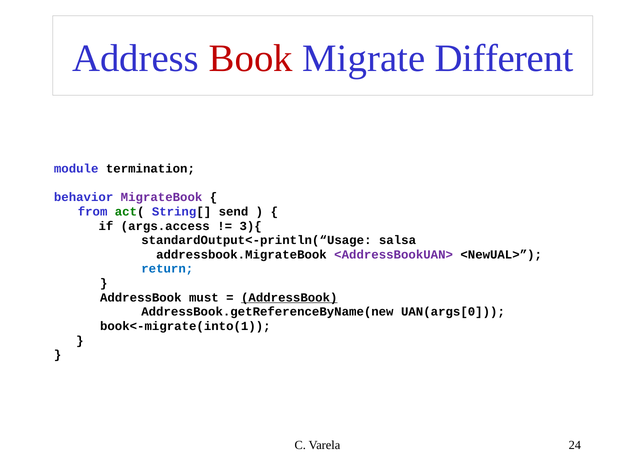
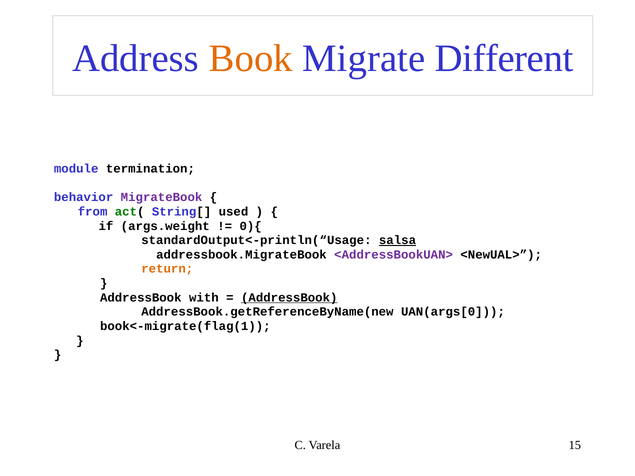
Book colour: red -> orange
send: send -> used
args.access: args.access -> args.weight
3){: 3){ -> 0){
salsa underline: none -> present
return colour: blue -> orange
must: must -> with
book<-migrate(into(1: book<-migrate(into(1 -> book<-migrate(flag(1
24: 24 -> 15
